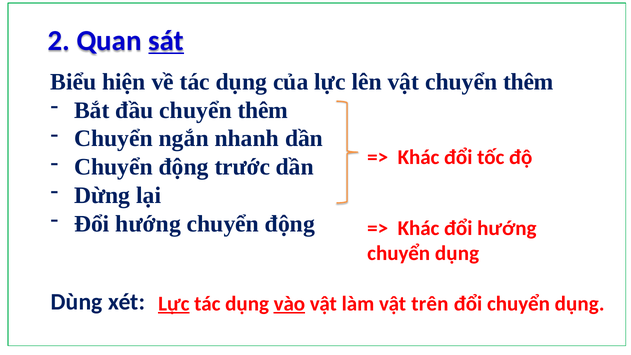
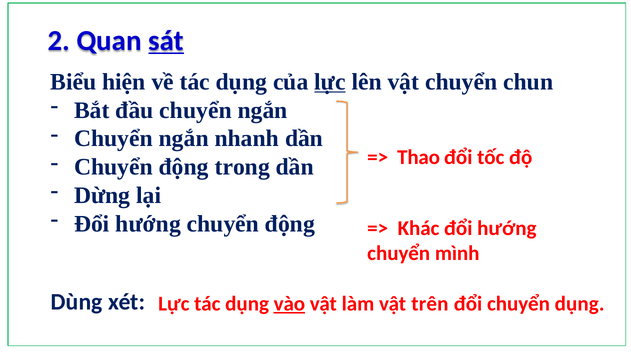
lực at (330, 82) underline: none -> present
vật chuyển thêm: thêm -> chun
đầu chuyển thêm: thêm -> ngắn
Khác at (419, 157): Khác -> Thao
trước: trước -> trong
dụng at (457, 253): dụng -> mình
Lực at (174, 304) underline: present -> none
